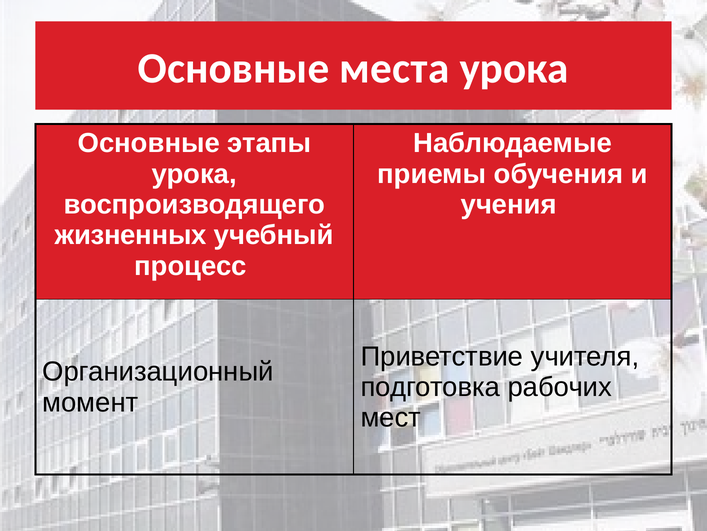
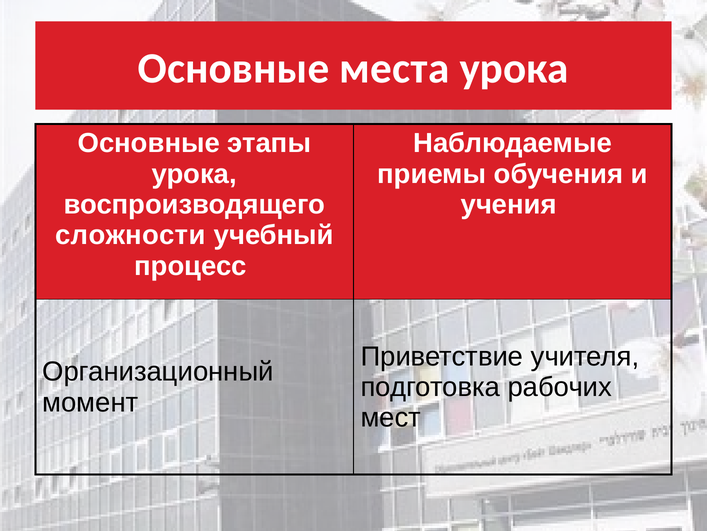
жизненных: жизненных -> сложности
